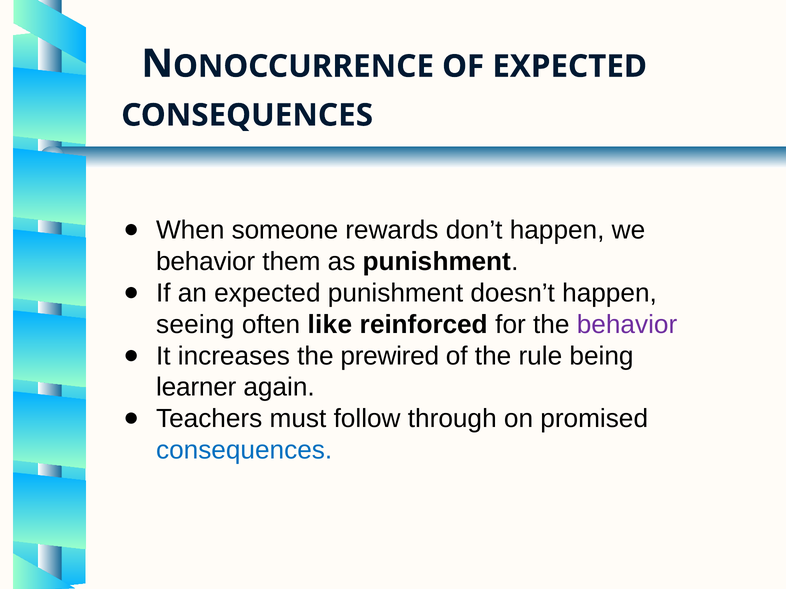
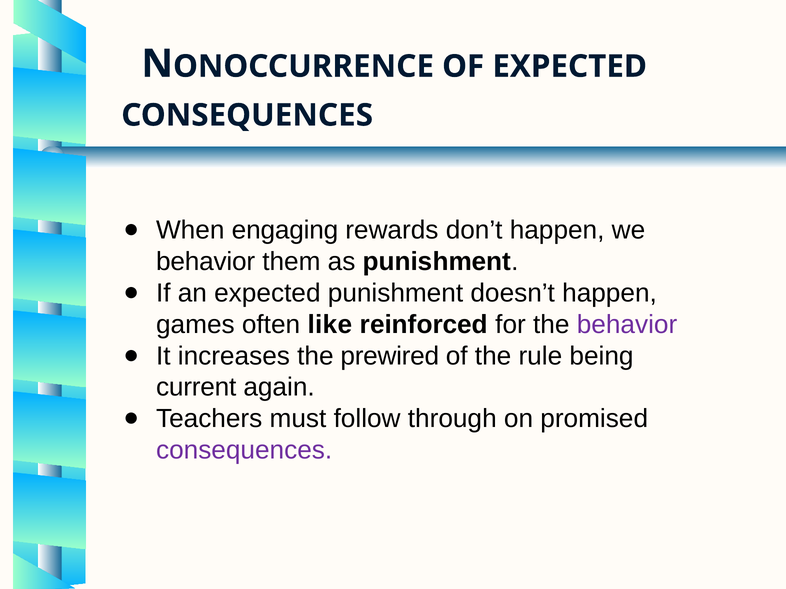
someone: someone -> engaging
seeing: seeing -> games
learner: learner -> current
consequences at (244, 451) colour: blue -> purple
